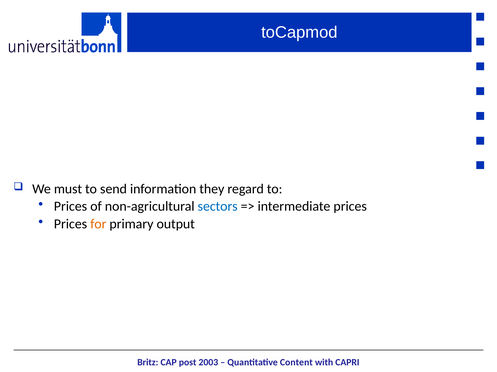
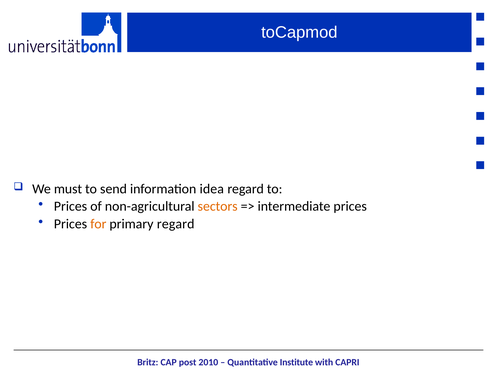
they: they -> idea
sectors colour: blue -> orange
primary output: output -> regard
2003: 2003 -> 2010
Content: Content -> Institute
